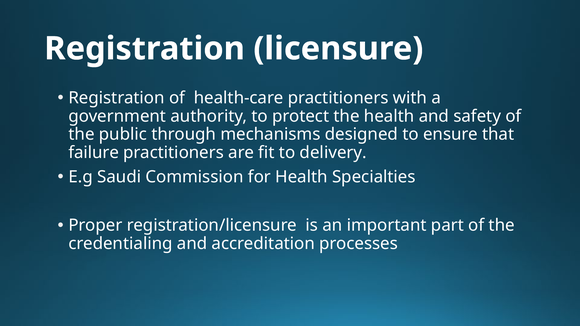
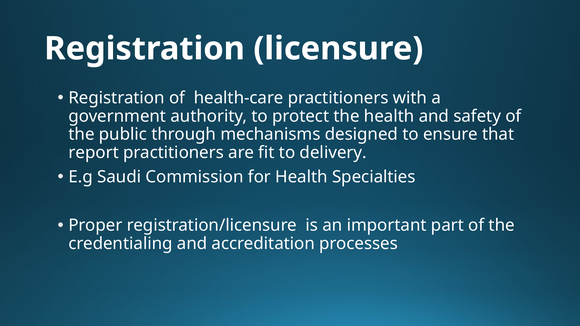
failure: failure -> report
